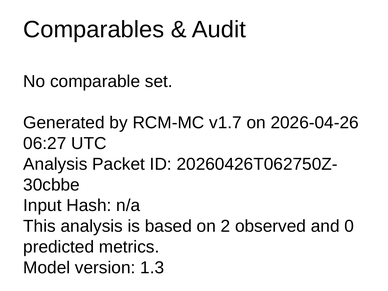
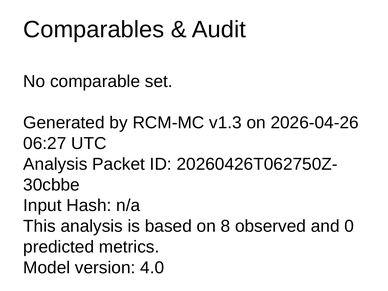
v1.7: v1.7 -> v1.3
2: 2 -> 8
1.3: 1.3 -> 4.0
